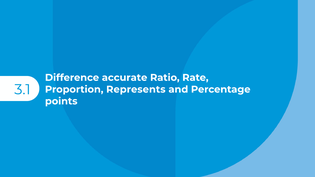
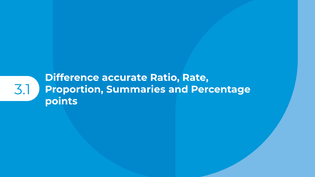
Represents: Represents -> Summaries
